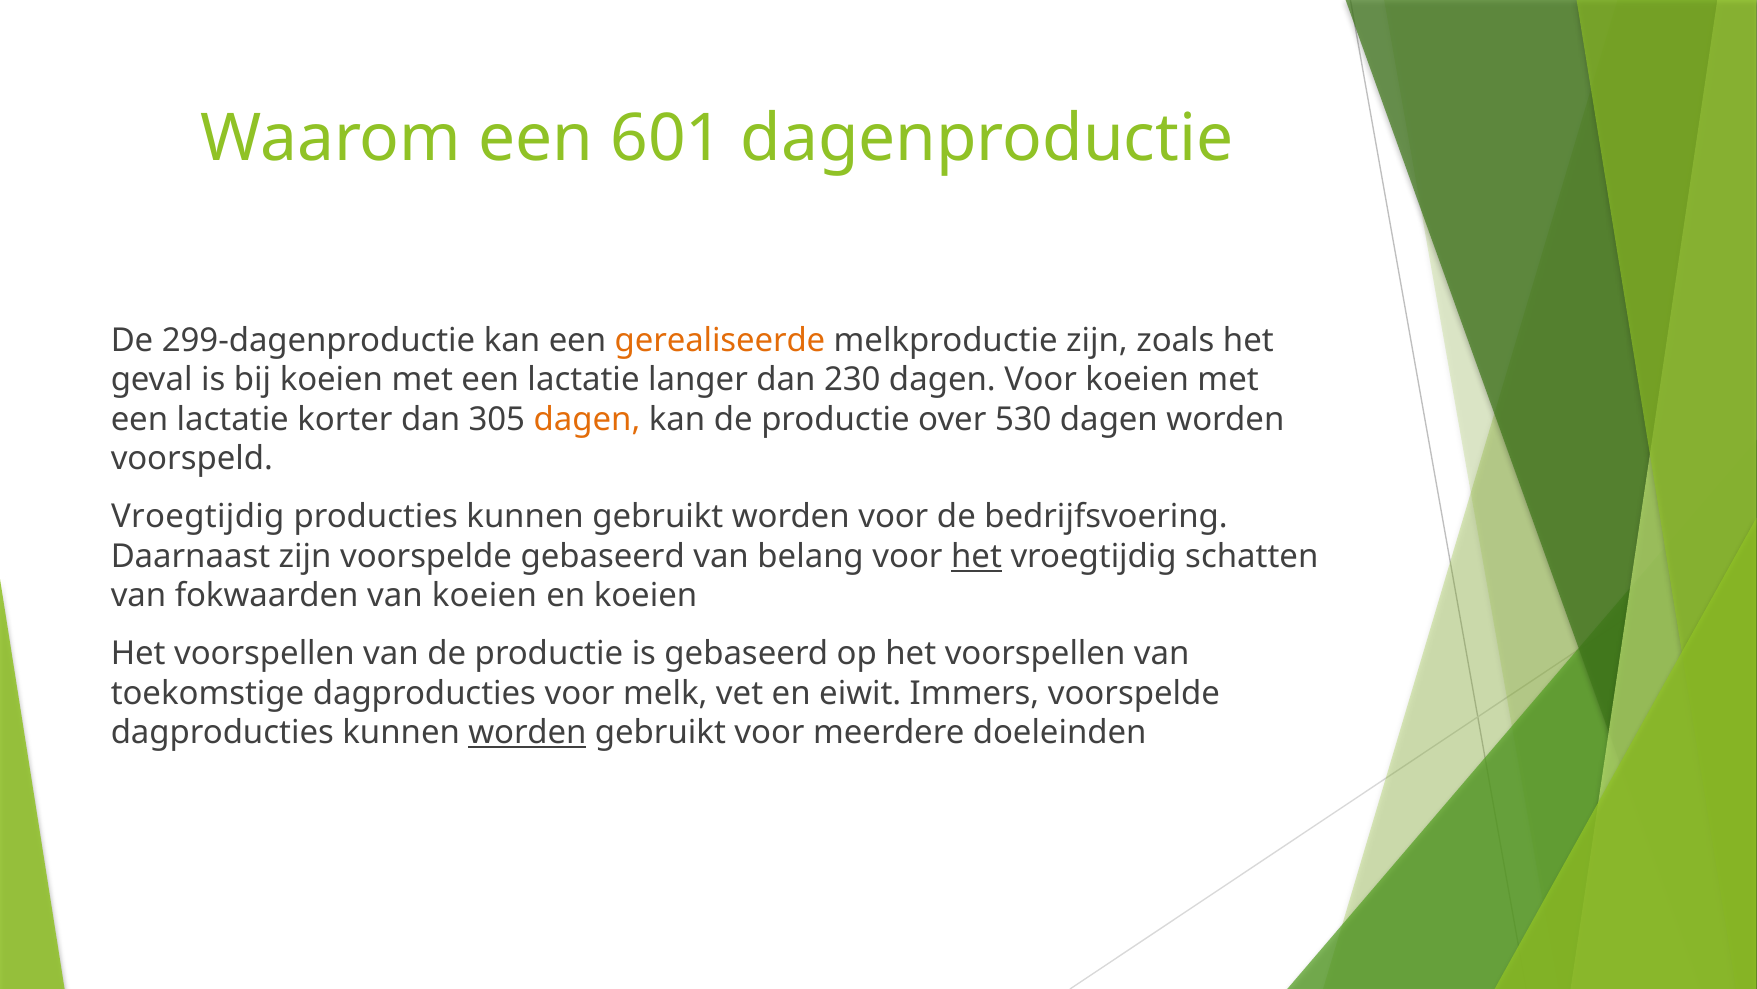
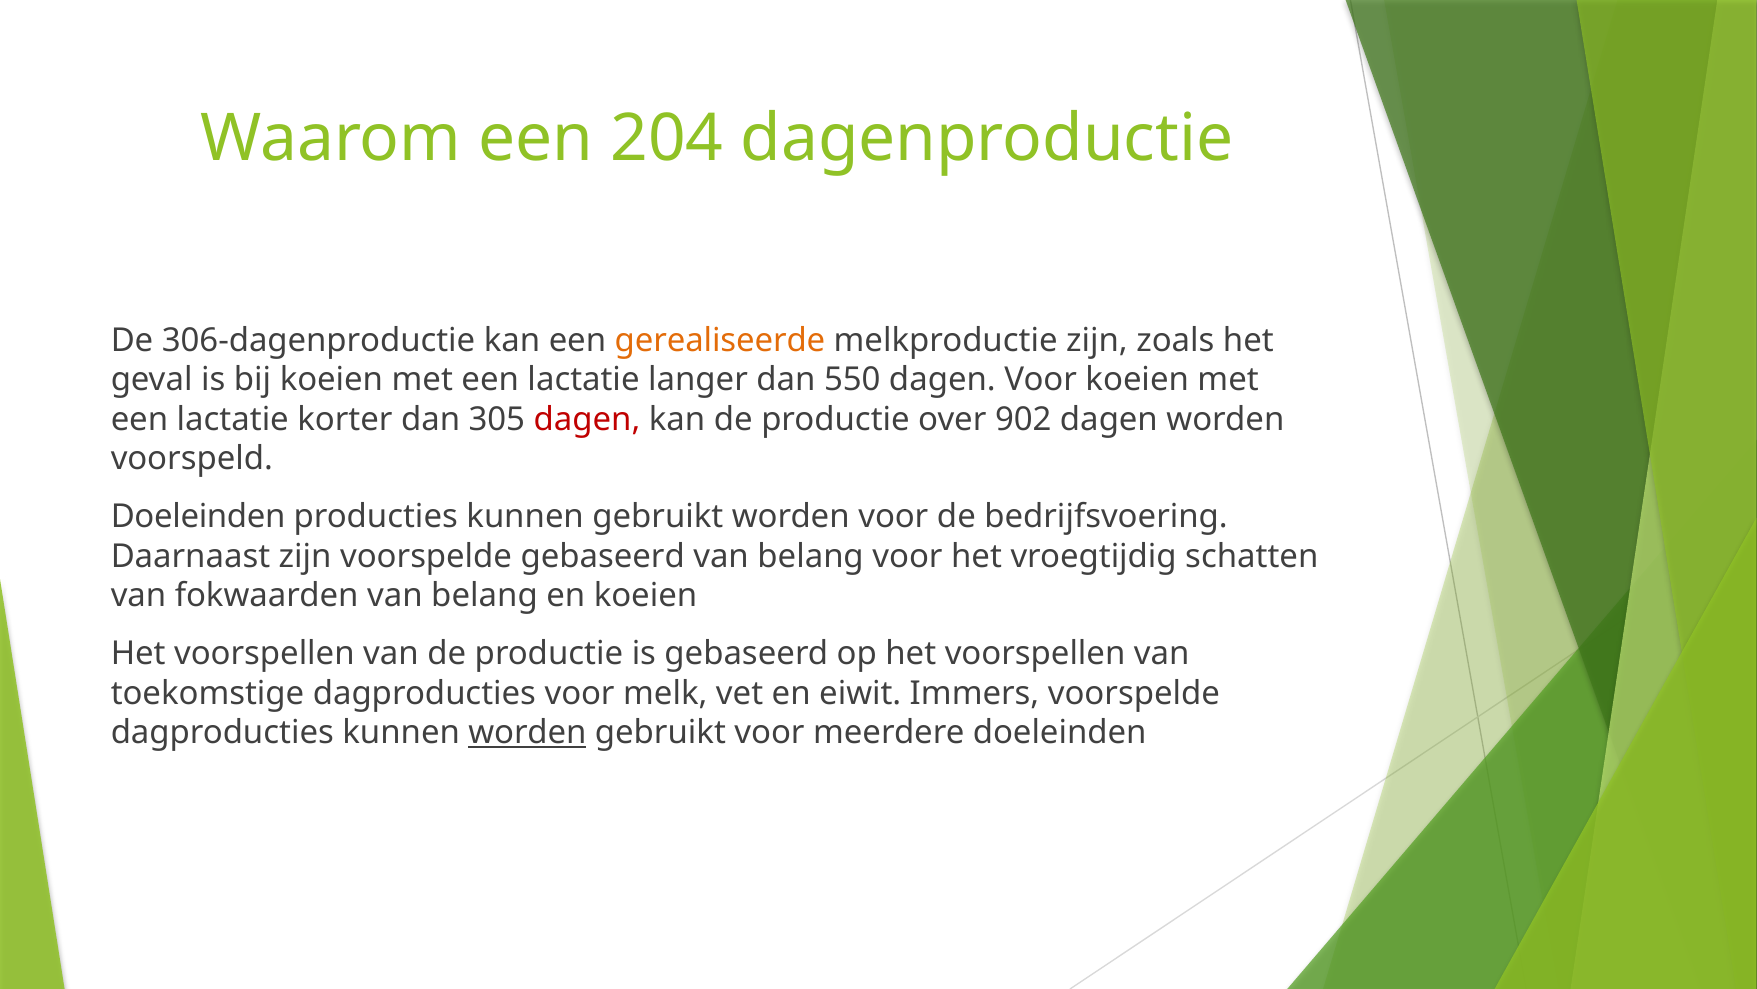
601: 601 -> 204
299-dagenproductie: 299-dagenproductie -> 306-dagenproductie
230: 230 -> 550
dagen at (587, 419) colour: orange -> red
530: 530 -> 902
Vroegtijdig at (198, 516): Vroegtijdig -> Doeleinden
het at (976, 556) underline: present -> none
fokwaarden van koeien: koeien -> belang
